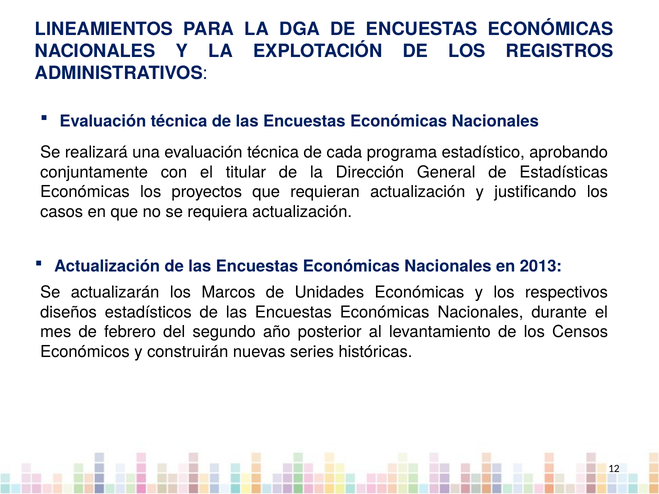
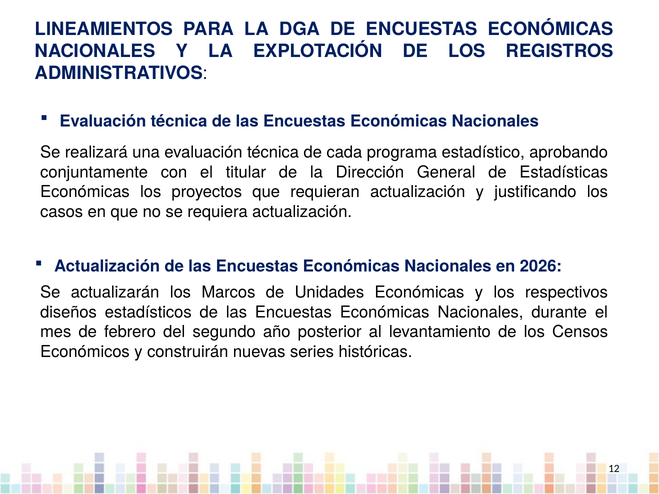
2013: 2013 -> 2026
